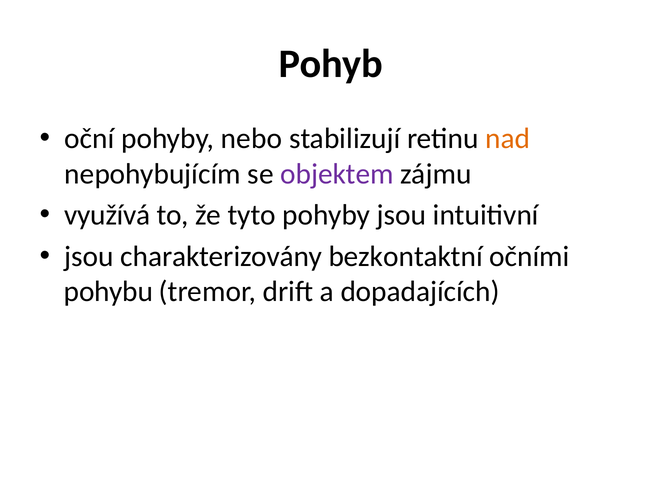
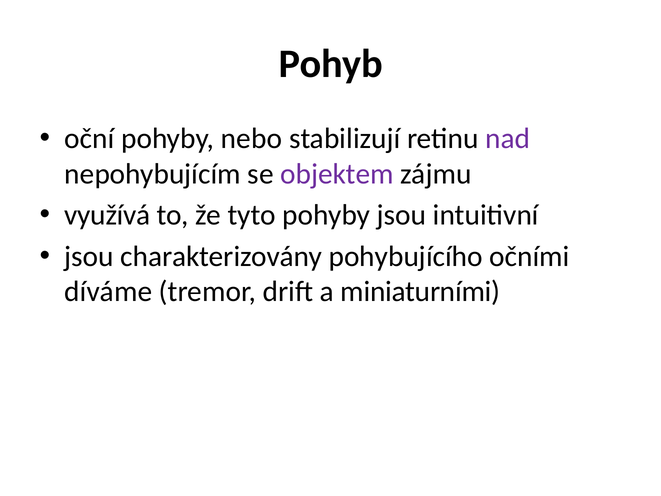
nad colour: orange -> purple
bezkontaktní: bezkontaktní -> pohybujícího
pohybu: pohybu -> díváme
dopadajících: dopadajících -> miniaturními
